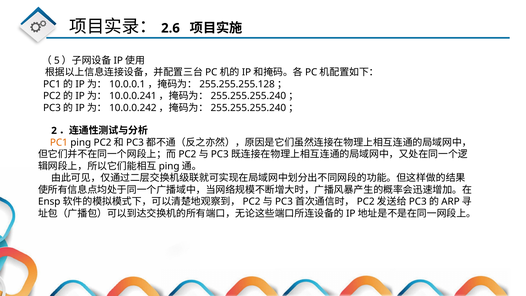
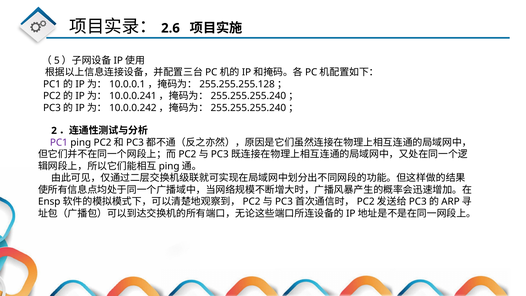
PC1 colour: orange -> purple
